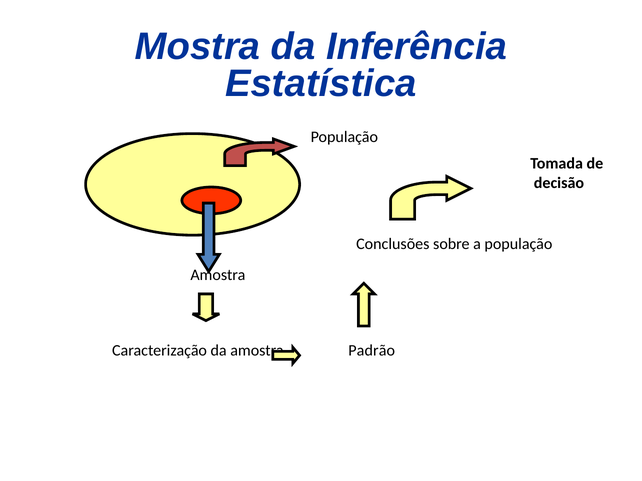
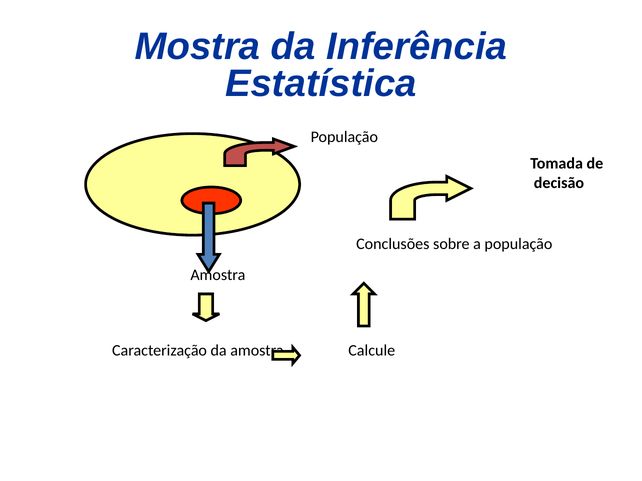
Padrão: Padrão -> Calcule
